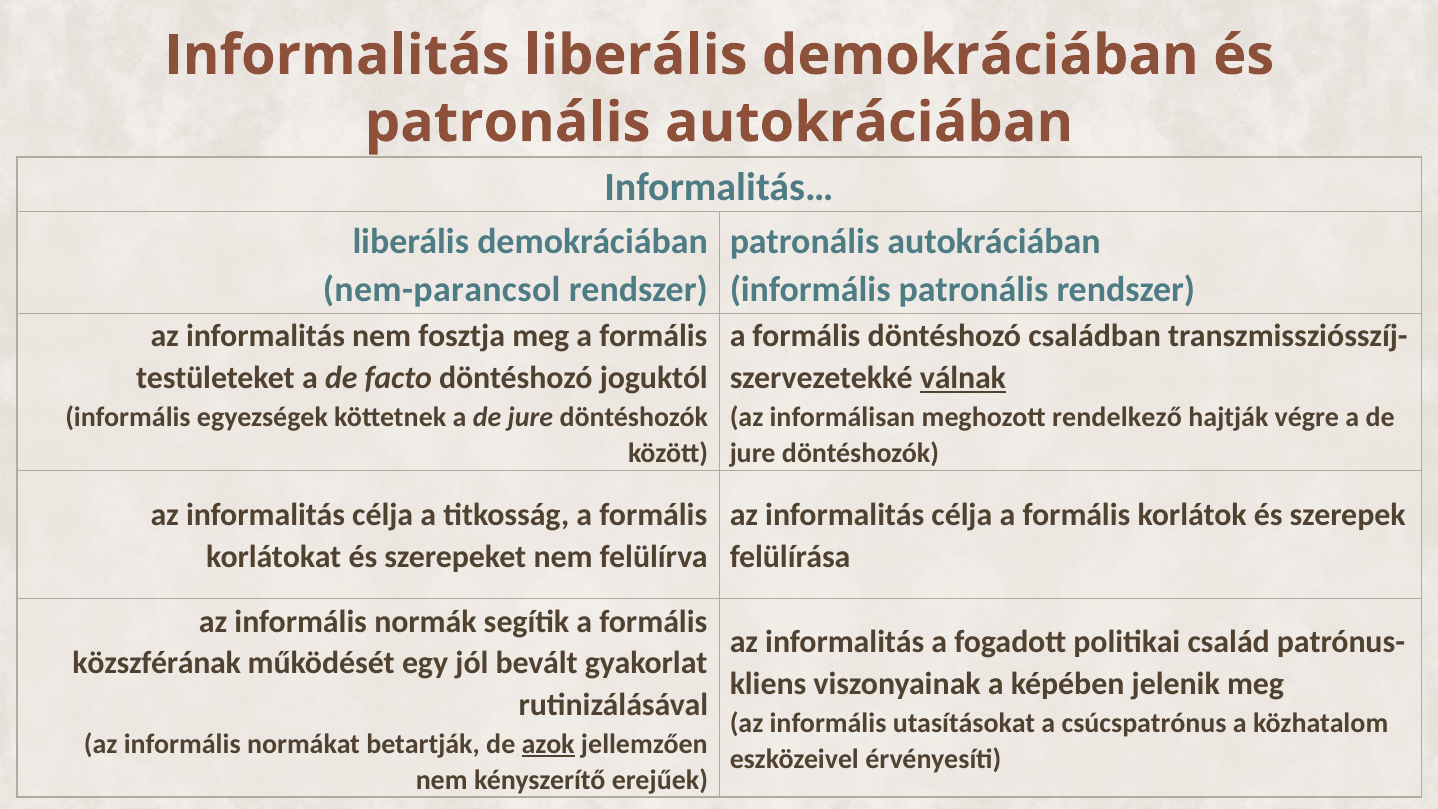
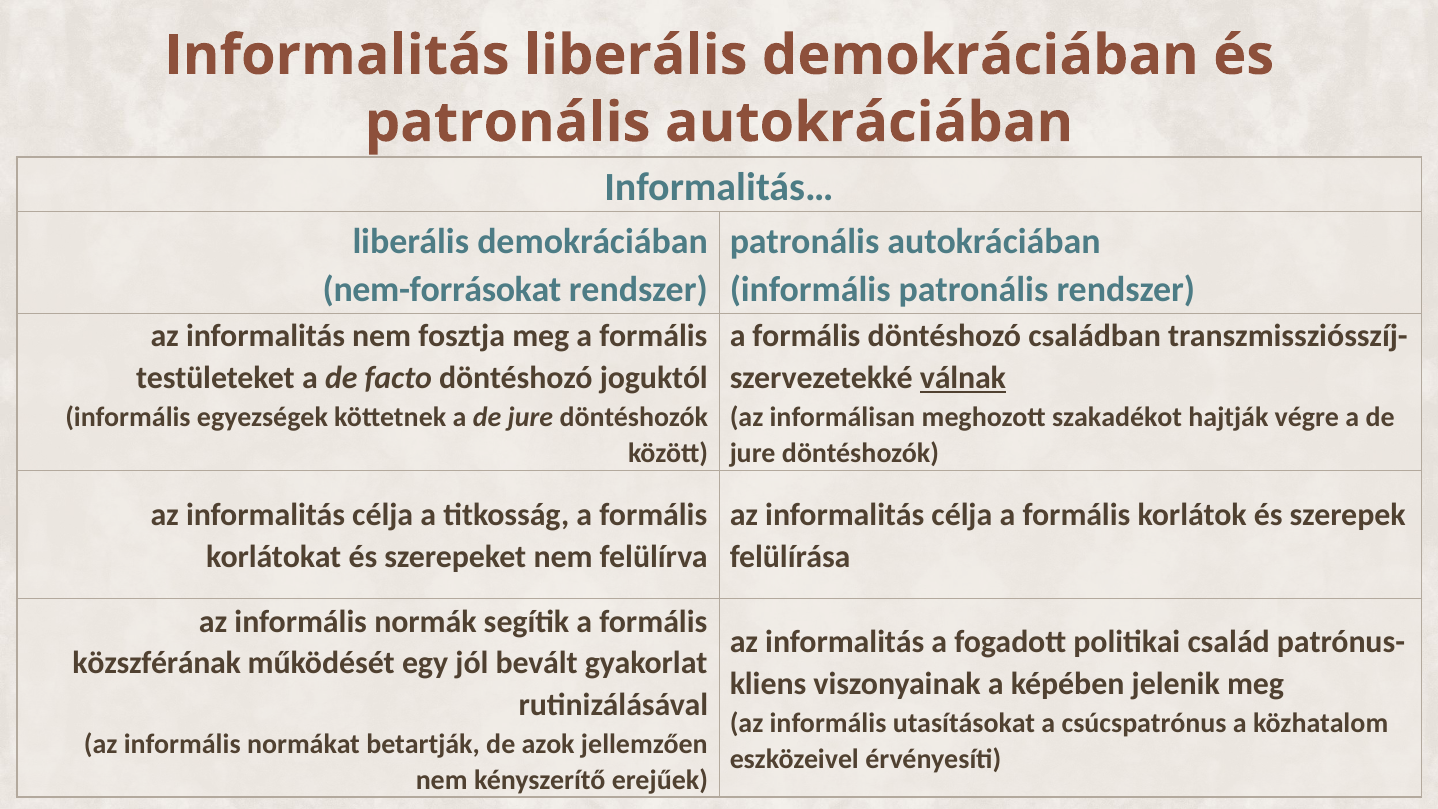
nem-parancsol: nem-parancsol -> nem-forrásokat
rendelkező: rendelkező -> szakadékot
azok underline: present -> none
